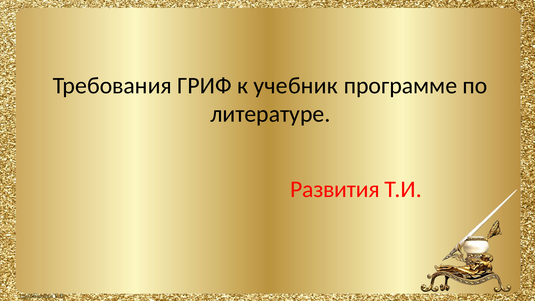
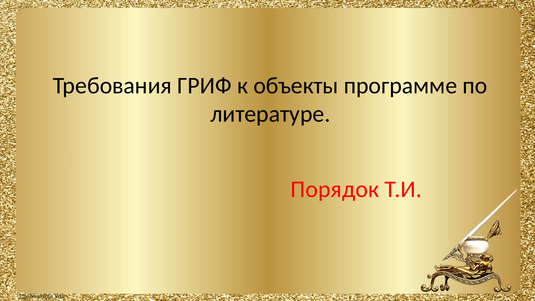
учебник: учебник -> объекты
Развития: Развития -> Порядок
